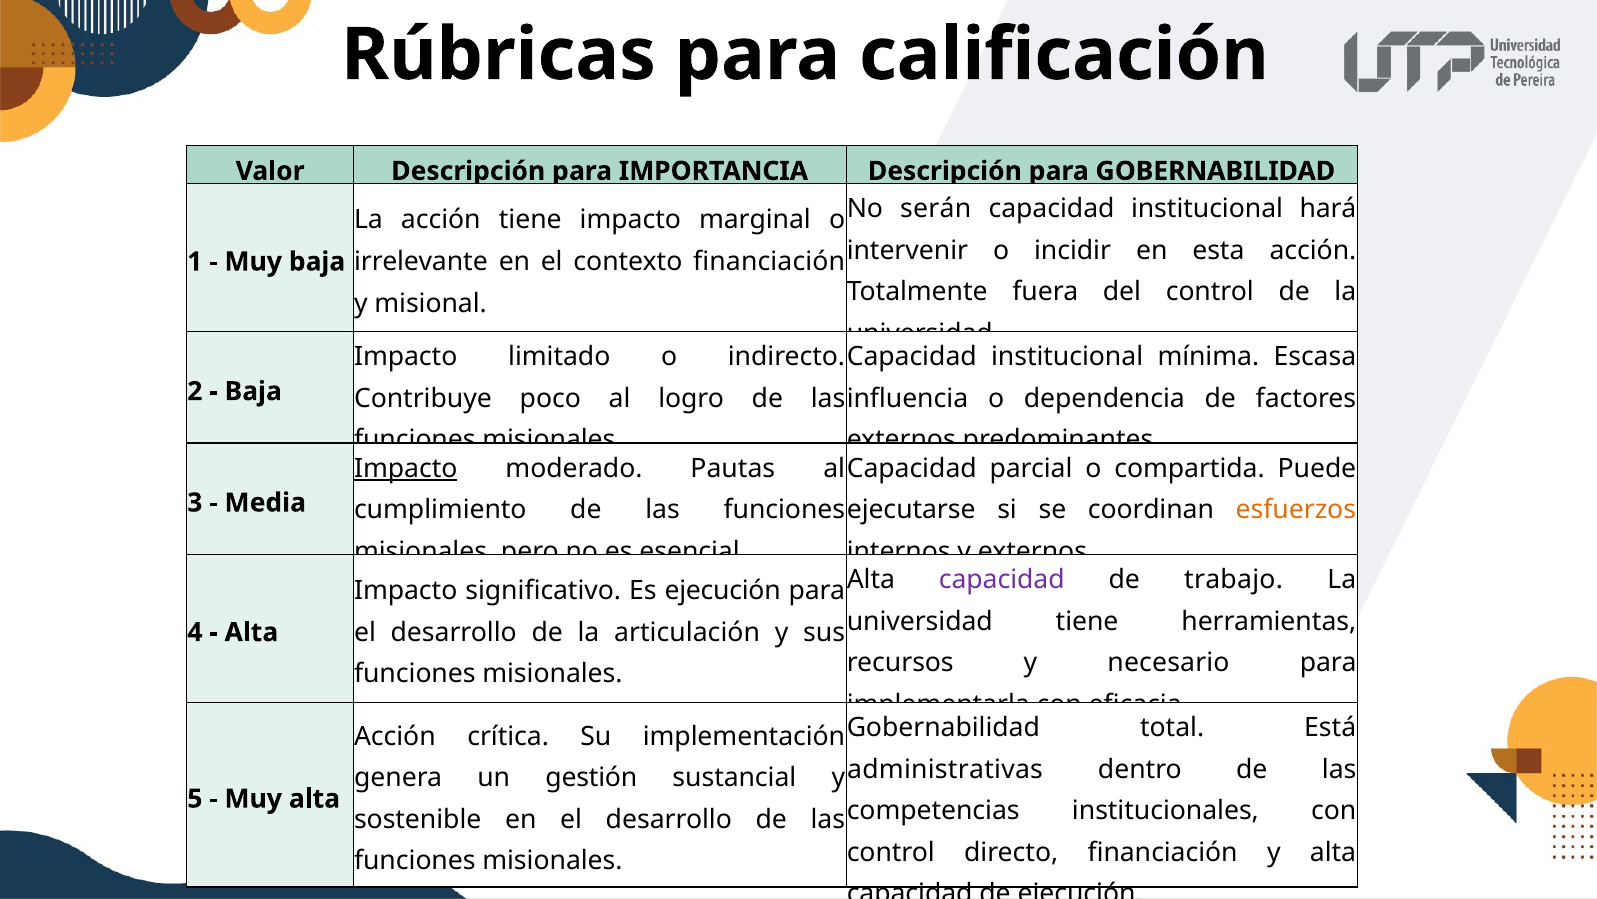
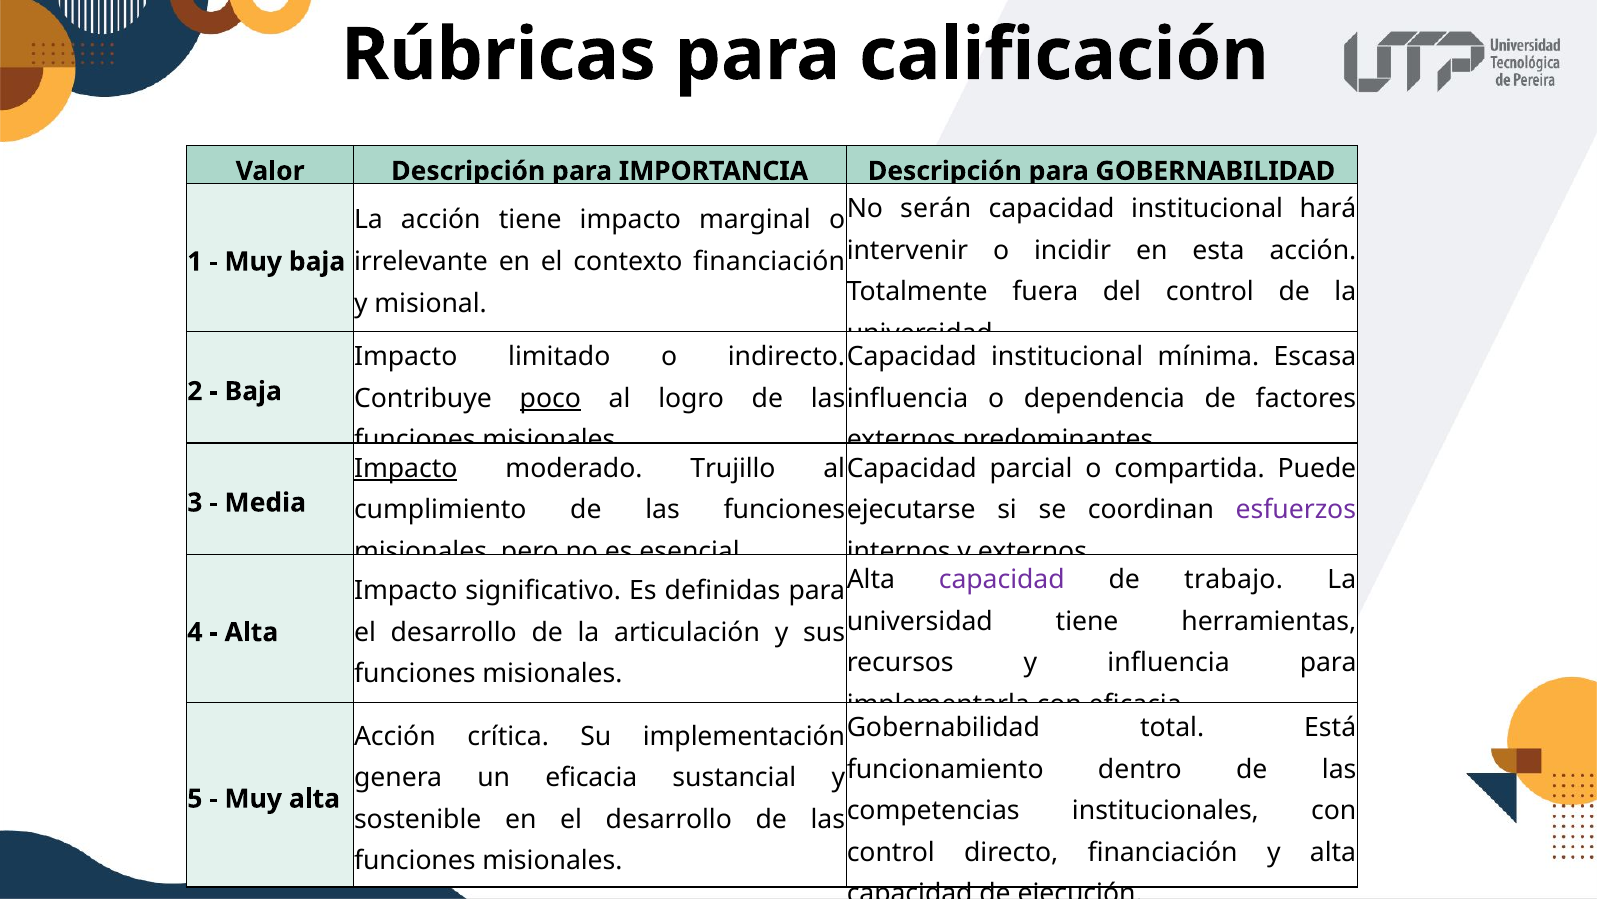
poco underline: none -> present
Pautas: Pautas -> Trujillo
esfuerzos colour: orange -> purple
Es ejecución: ejecución -> definidas
y necesario: necesario -> influencia
administrativas: administrativas -> funcionamiento
un gestión: gestión -> eficacia
